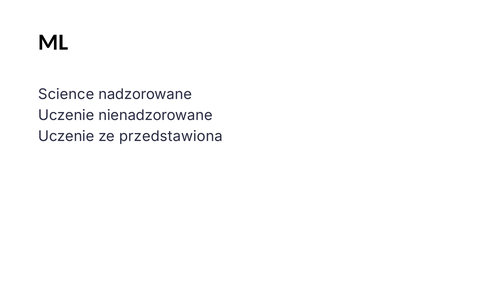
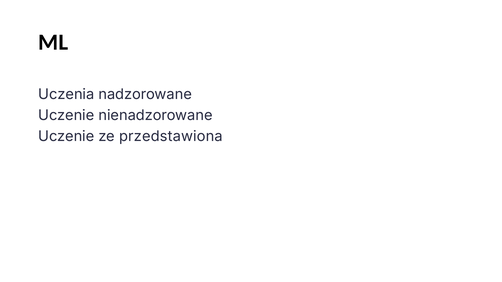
Science: Science -> Uczenia
